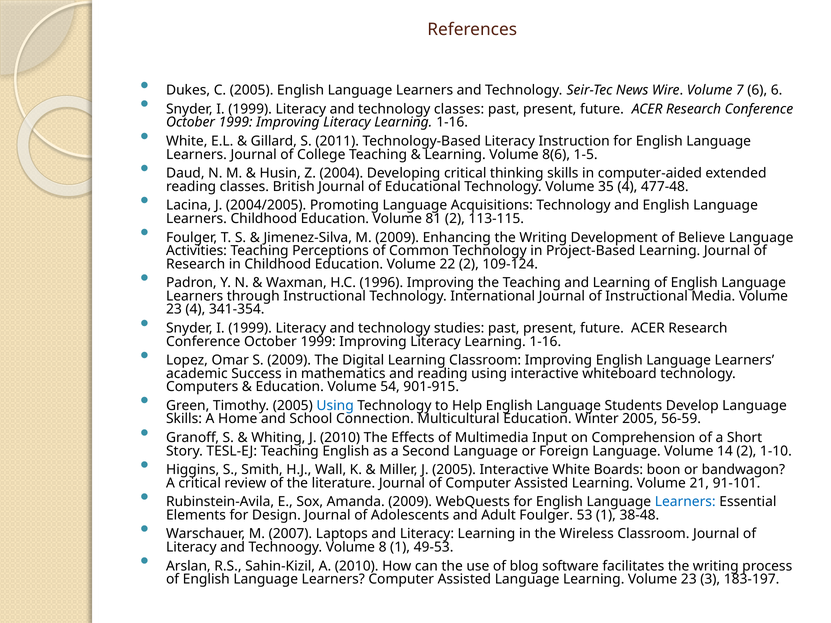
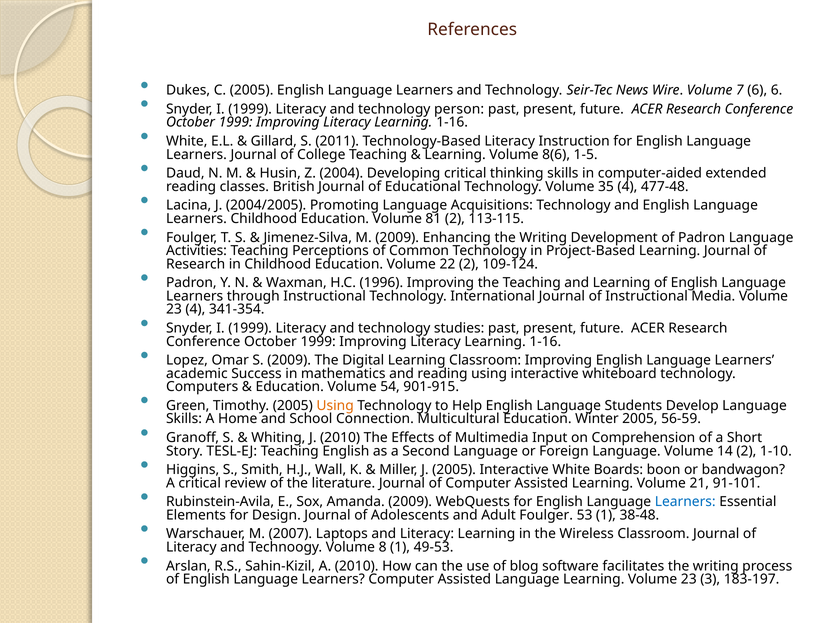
technology classes: classes -> person
of Believe: Believe -> Padron
Using at (335, 406) colour: blue -> orange
